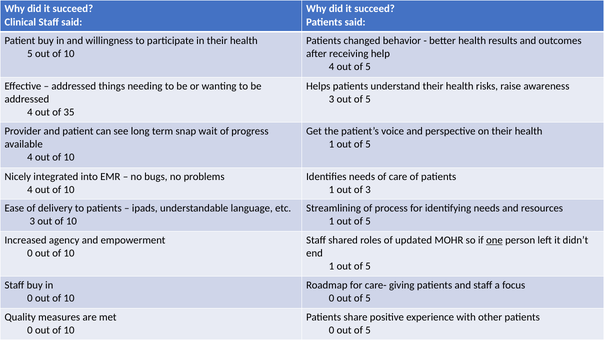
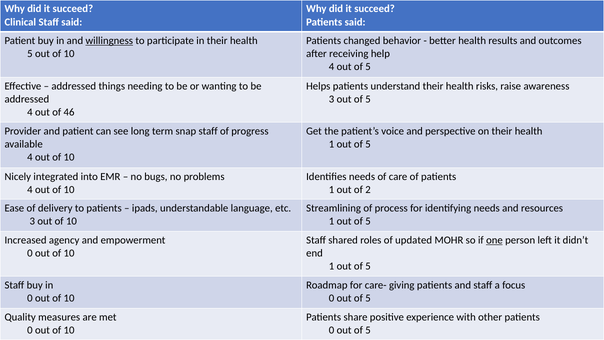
willingness underline: none -> present
35: 35 -> 46
snap wait: wait -> staff
of 3: 3 -> 2
